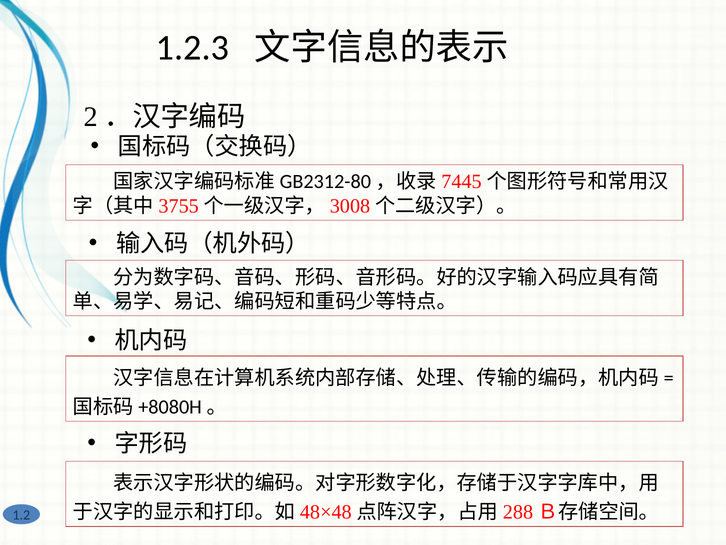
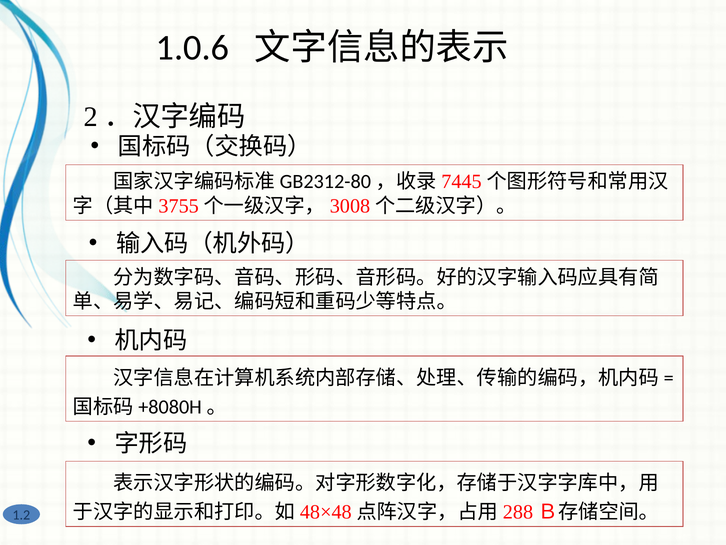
1.2.3: 1.2.3 -> 1.0.6
